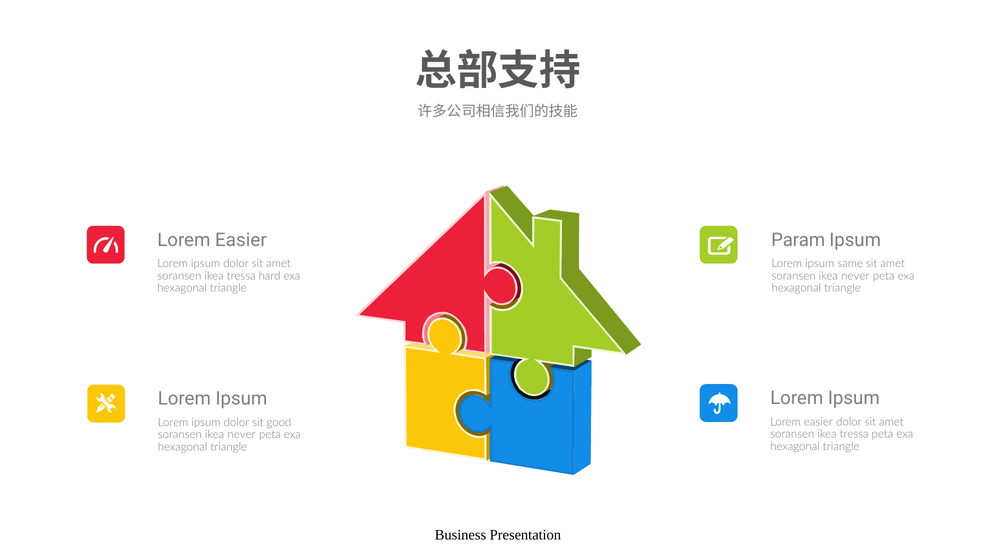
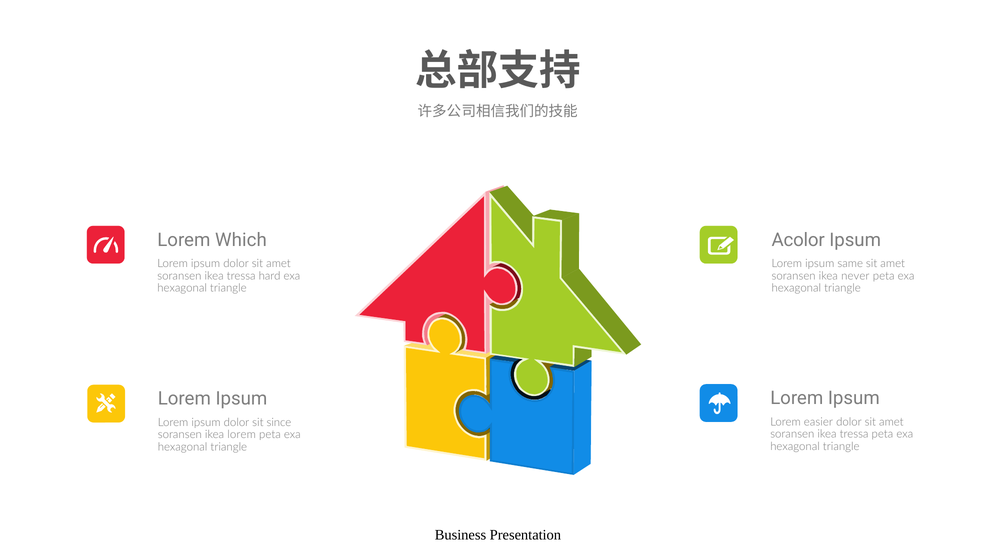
Easier at (241, 240): Easier -> Which
Param: Param -> Acolor
good: good -> since
never at (242, 435): never -> lorem
